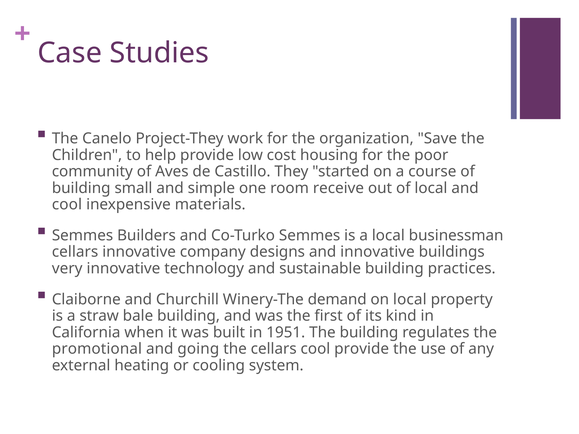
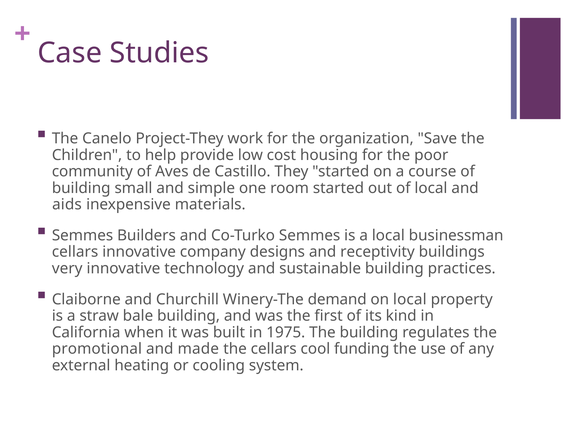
room receive: receive -> started
cool at (67, 205): cool -> aids
and innovative: innovative -> receptivity
1951: 1951 -> 1975
going: going -> made
cool provide: provide -> funding
